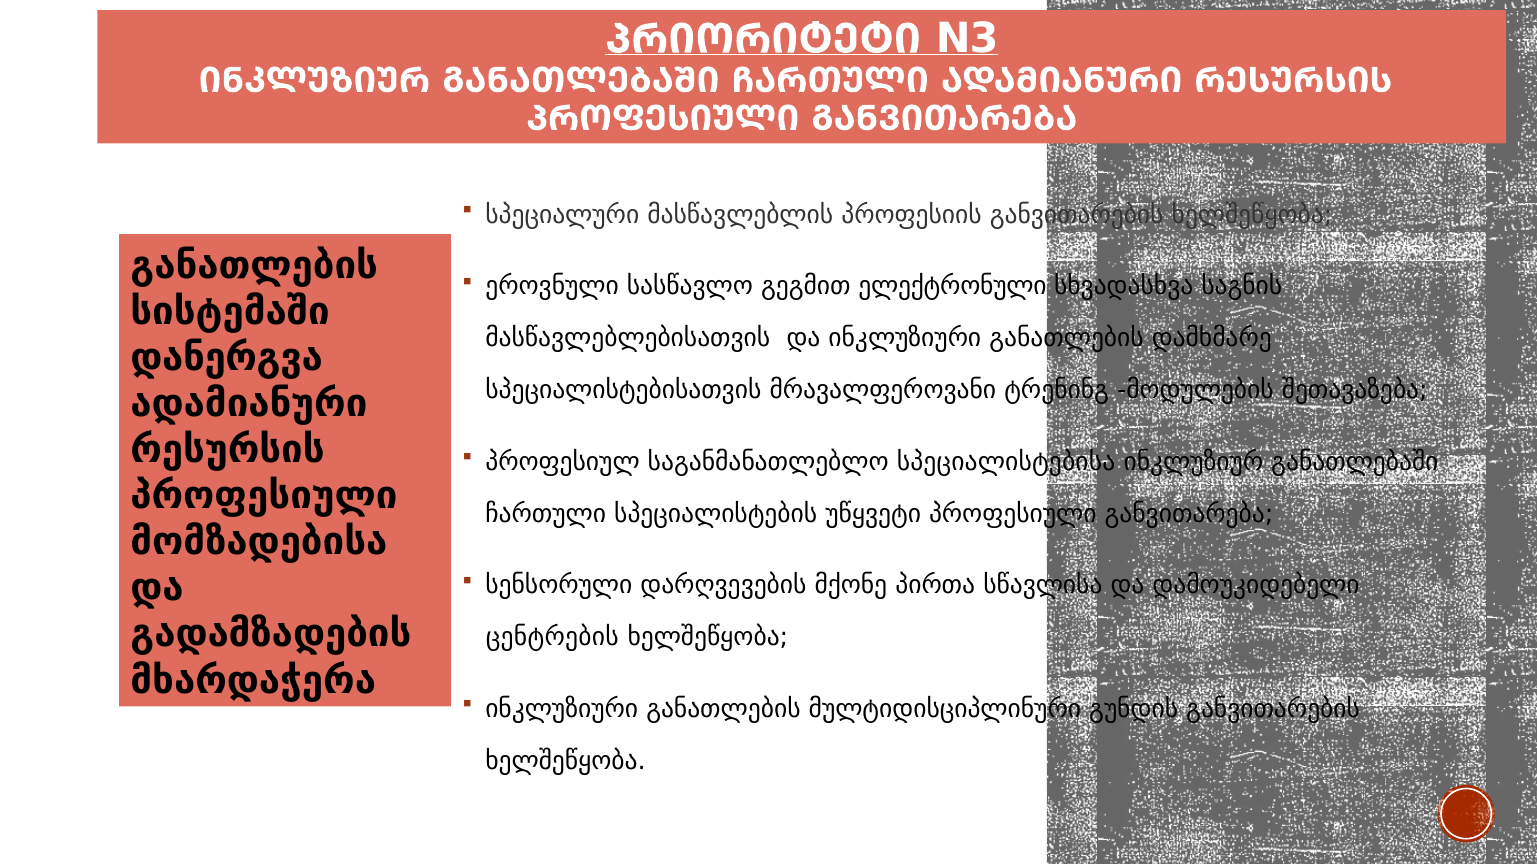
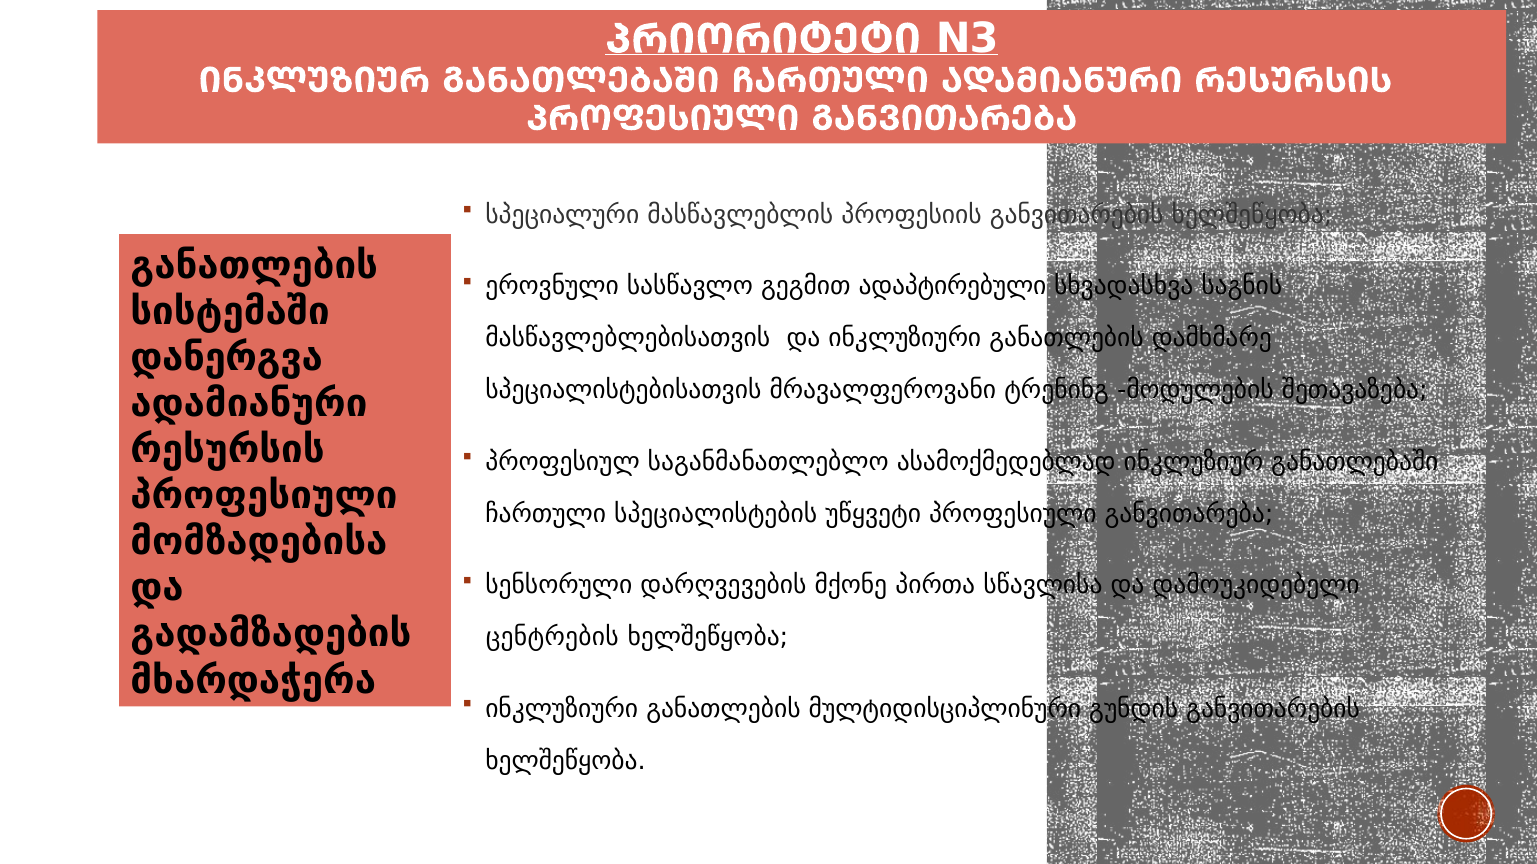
ელექტრონული: ელექტრონული -> ადაპტირებული
სპეციალისტებისა: სპეციალისტებისა -> ასამოქმედებლად
